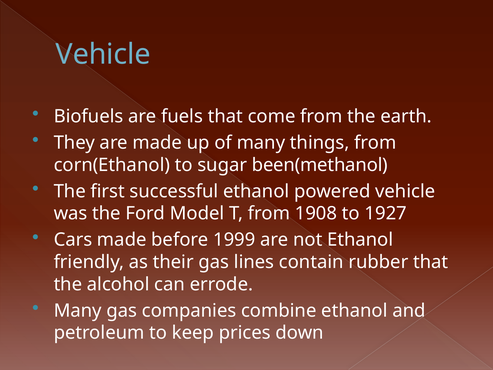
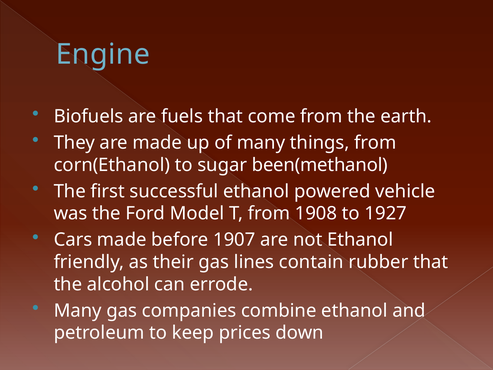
Vehicle at (103, 54): Vehicle -> Engine
1999: 1999 -> 1907
